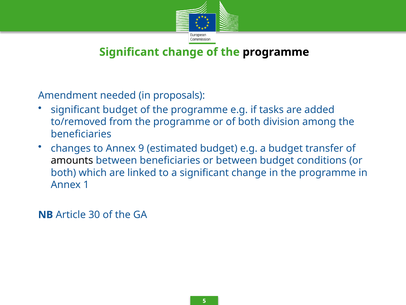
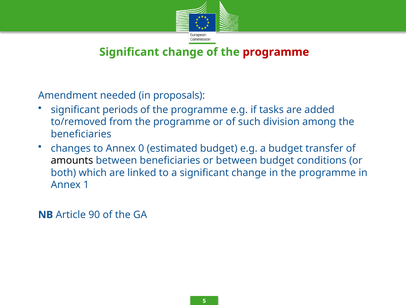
programme at (276, 52) colour: black -> red
significant budget: budget -> periods
of both: both -> such
9: 9 -> 0
30: 30 -> 90
